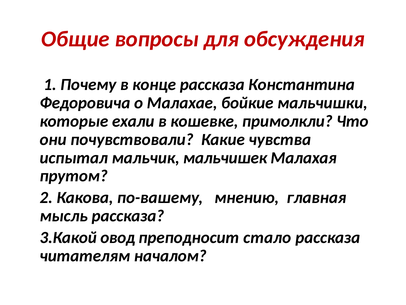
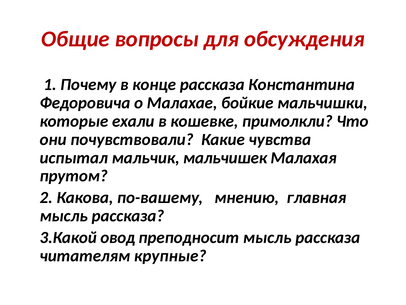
преподносит стало: стало -> мысль
началом: началом -> крупные
